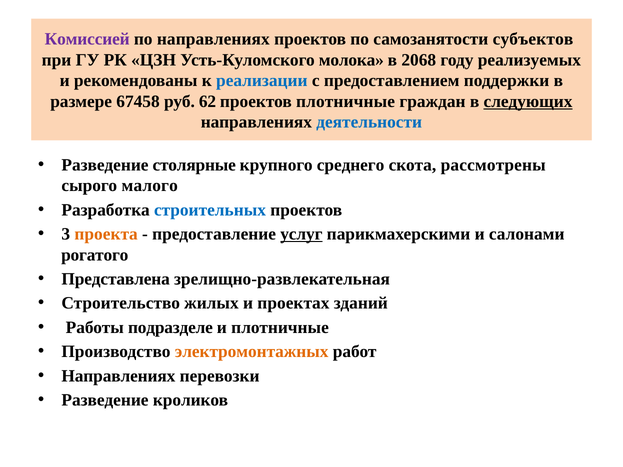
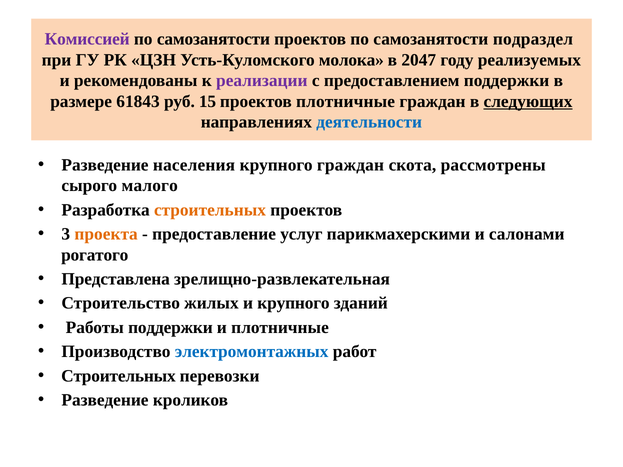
направлениях at (213, 39): направлениях -> самозанятости
субъектов: субъектов -> подраздел
2068: 2068 -> 2047
реализации colour: blue -> purple
67458: 67458 -> 61843
62: 62 -> 15
столярные: столярные -> населения
крупного среднего: среднего -> граждан
строительных at (210, 210) colour: blue -> orange
услуг underline: present -> none
и проектах: проектах -> крупного
Работы подразделе: подразделе -> поддержки
электромонтажных colour: orange -> blue
Направлениях at (118, 376): Направлениях -> Строительных
